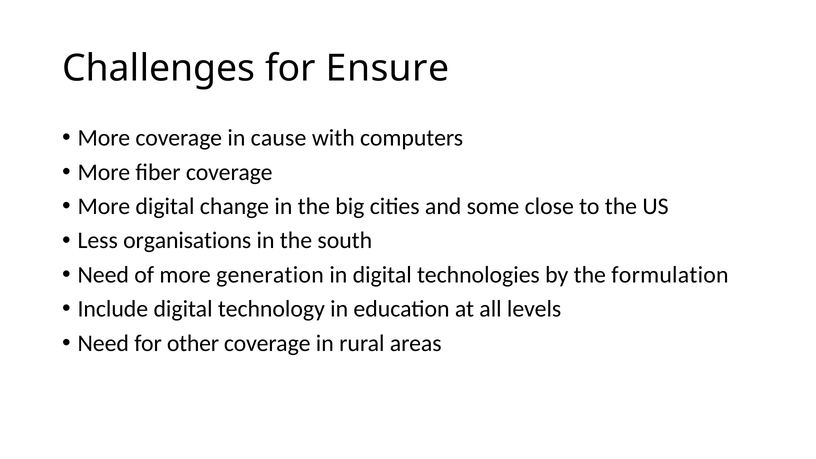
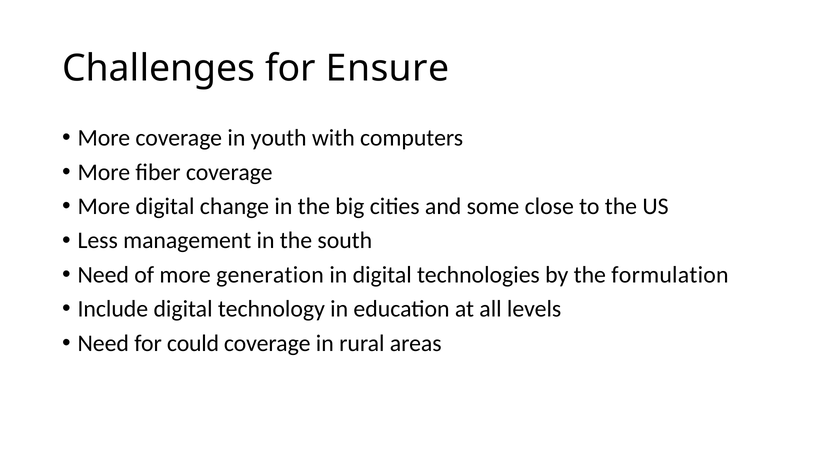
cause: cause -> youth
organisations: organisations -> management
other: other -> could
